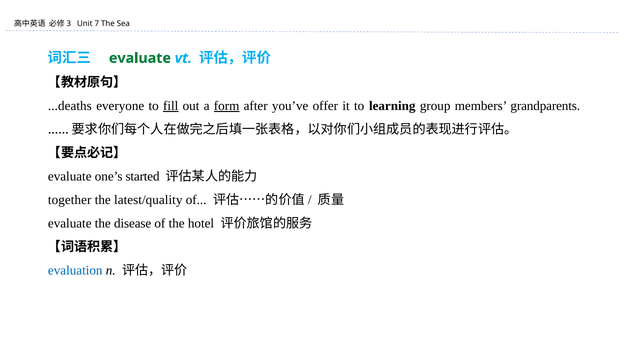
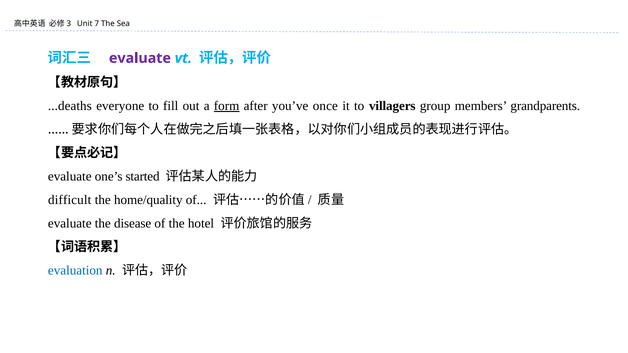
evaluate at (140, 58) colour: green -> purple
fill underline: present -> none
offer: offer -> once
learning: learning -> villagers
together: together -> difficult
latest/quality: latest/quality -> home/quality
